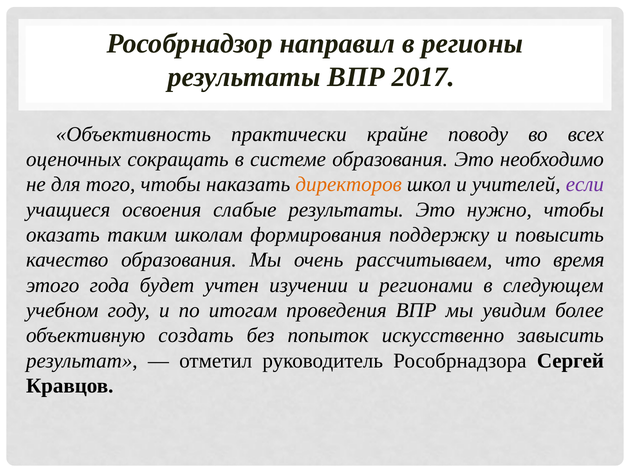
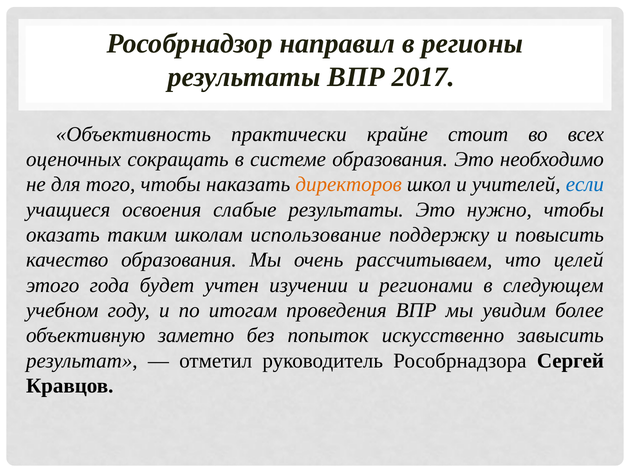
поводу: поводу -> стоит
если colour: purple -> blue
формирования: формирования -> использование
время: время -> целей
создать: создать -> заметно
